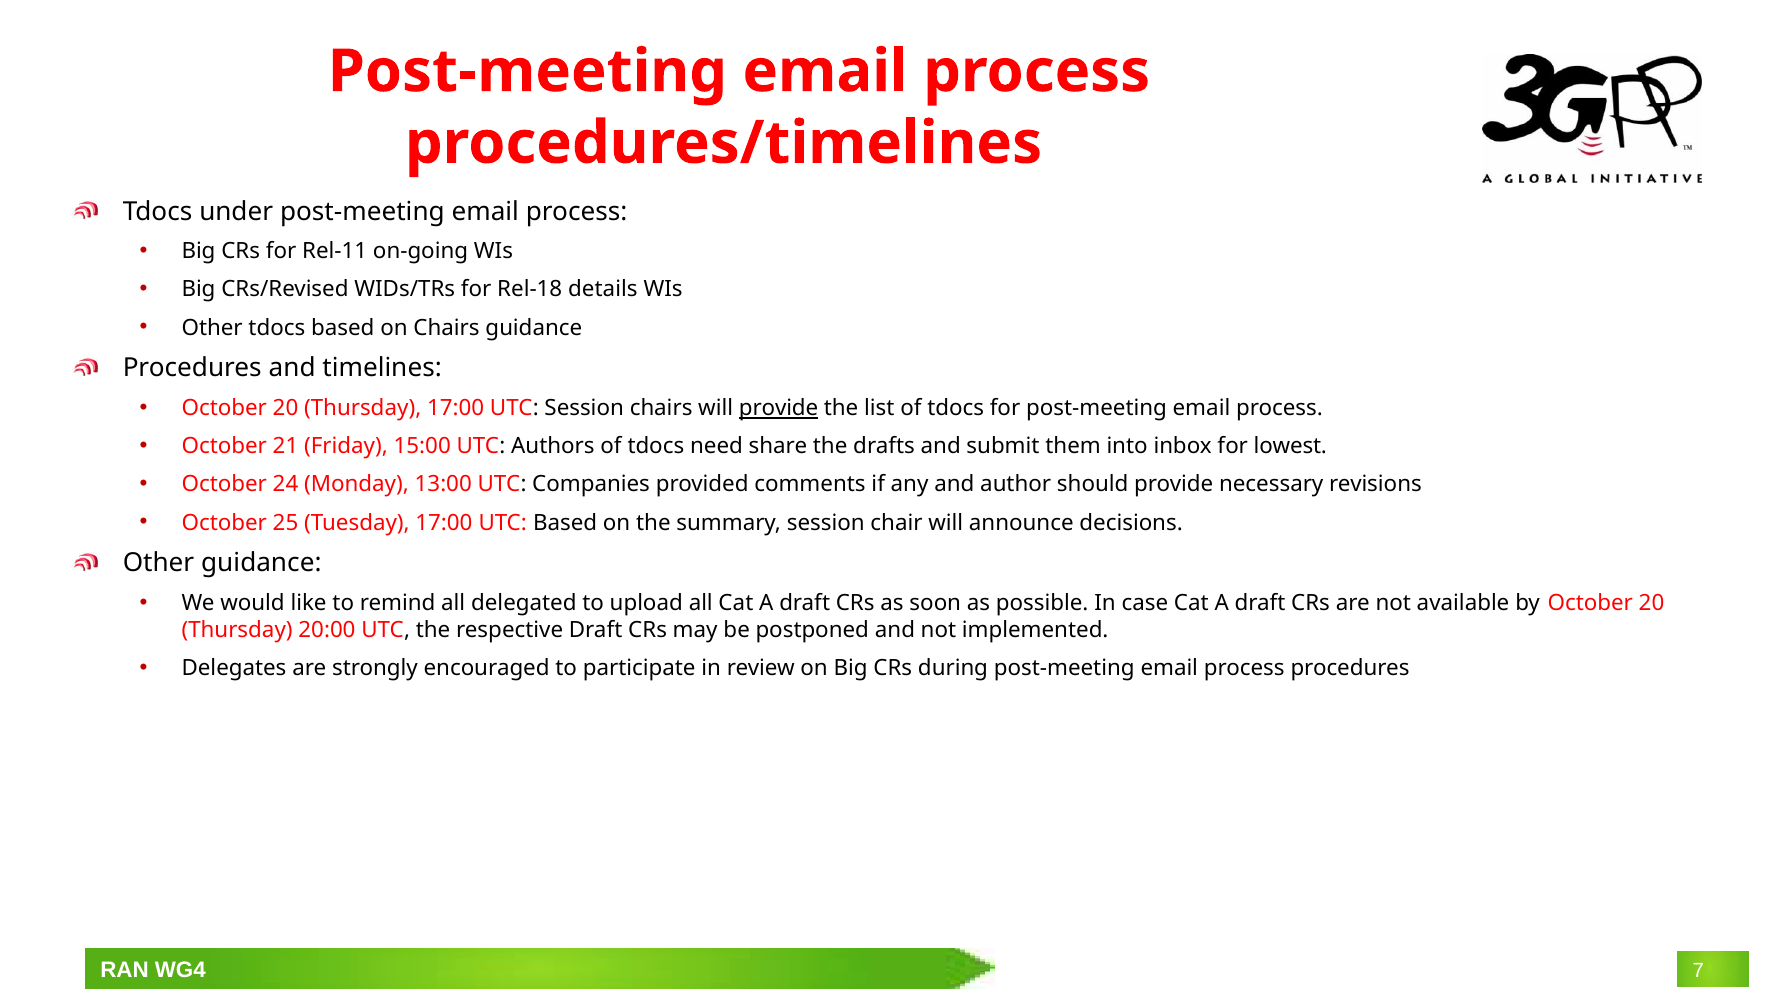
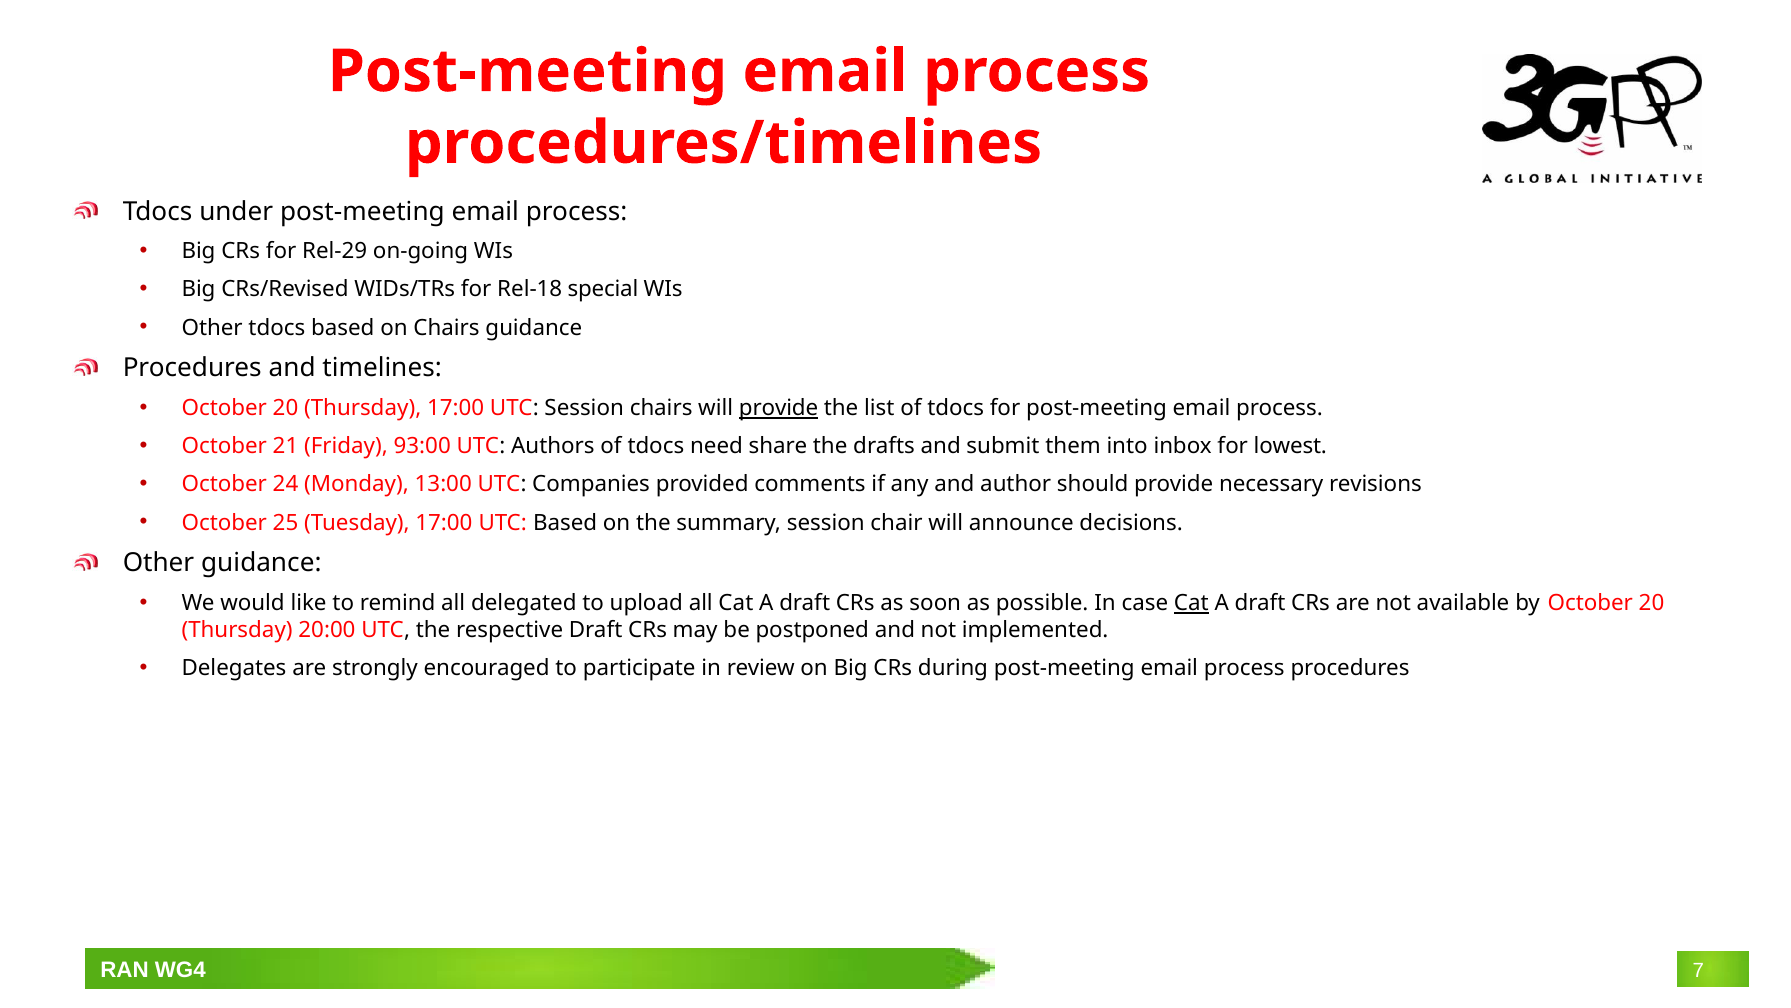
Rel-11: Rel-11 -> Rel-29
details: details -> special
15:00: 15:00 -> 93:00
Cat at (1191, 603) underline: none -> present
